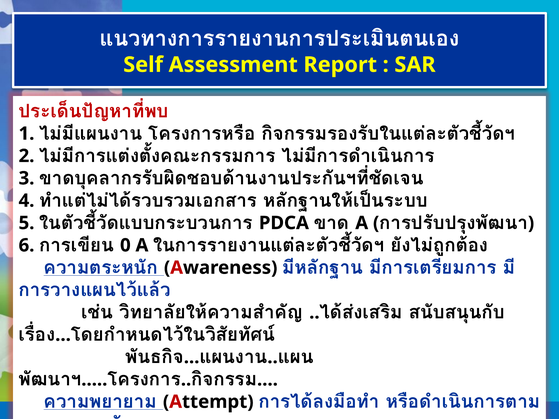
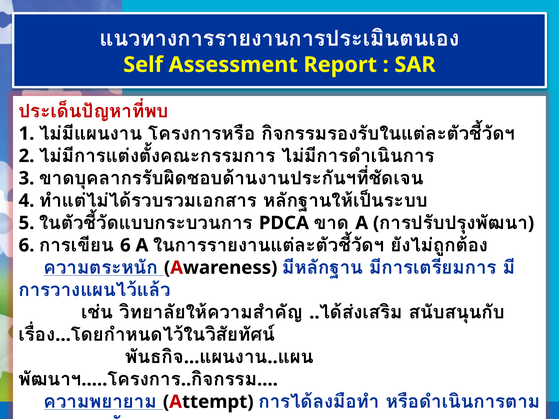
0 at (125, 245): 0 -> 6
